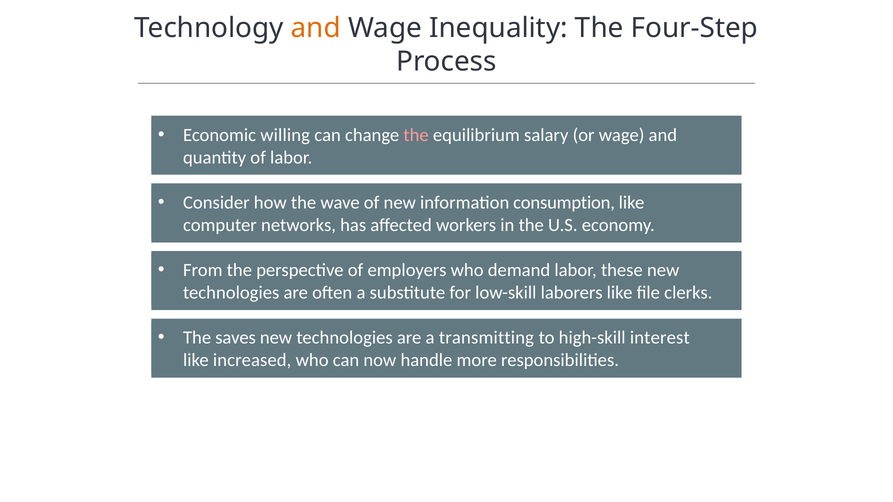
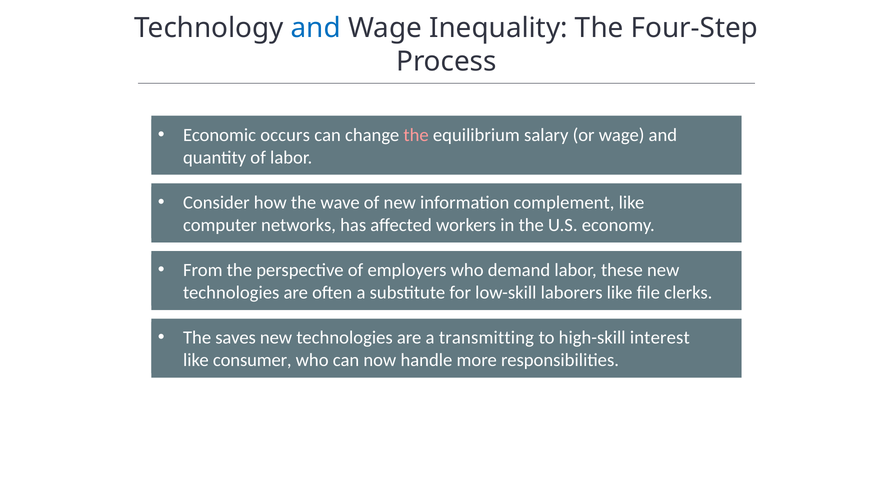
and at (316, 28) colour: orange -> blue
willing: willing -> occurs
consumption: consumption -> complement
increased: increased -> consumer
